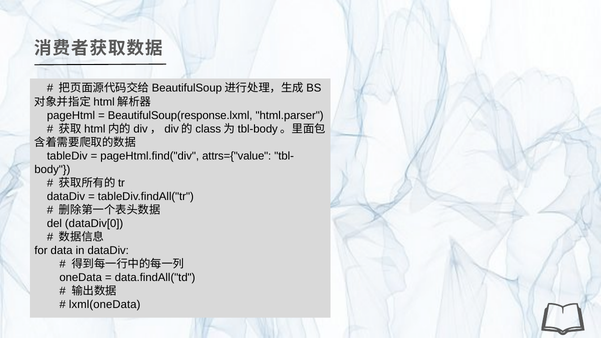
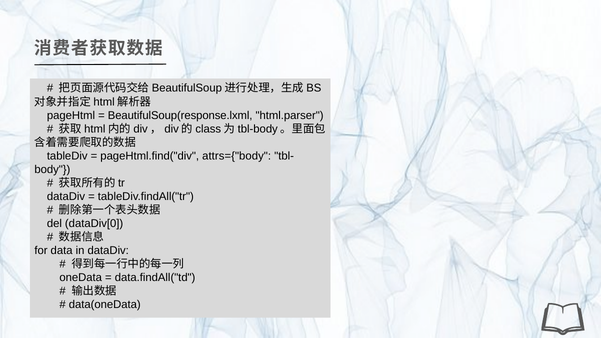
attrs={"value: attrs={"value -> attrs={"body
lxml(oneData: lxml(oneData -> data(oneData
